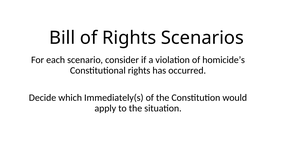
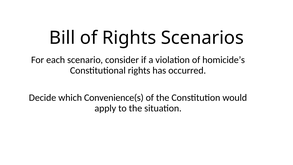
Immediately(s: Immediately(s -> Convenience(s
